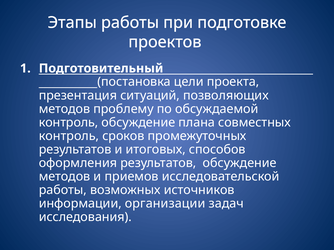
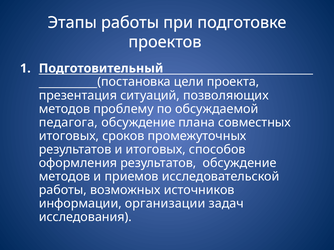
контроль at (68, 123): контроль -> педагога
контроль at (69, 136): контроль -> итоговых
